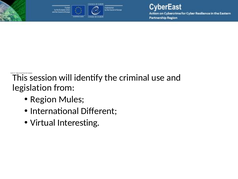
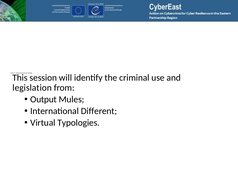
Region: Region -> Output
Virtual Interesting: Interesting -> Typologies
